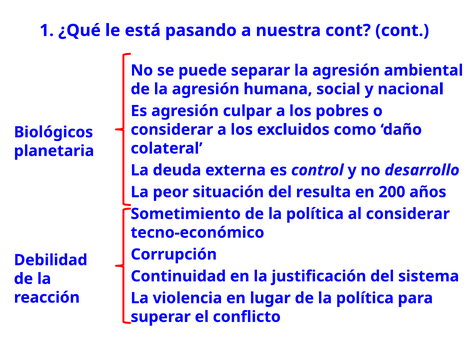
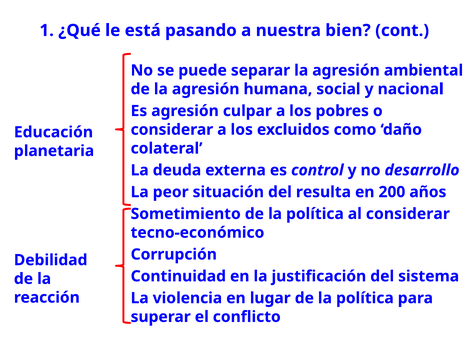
nuestra cont: cont -> bien
Biológicos: Biológicos -> Educación
